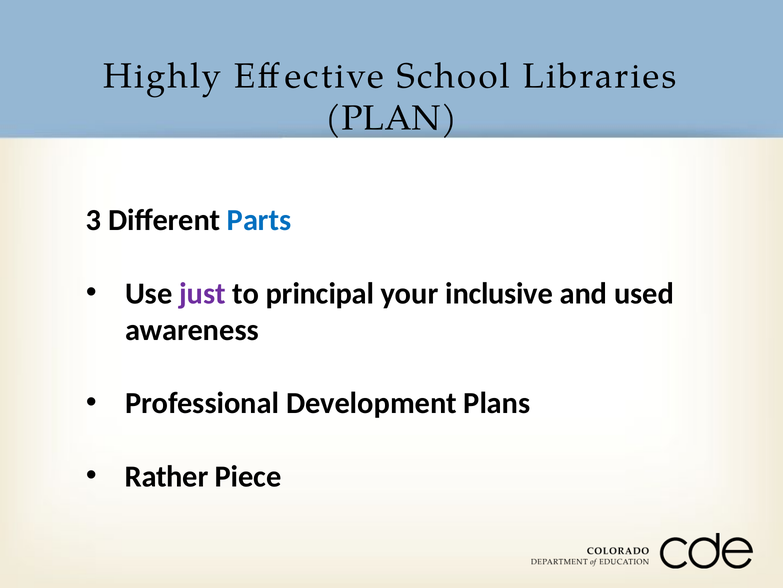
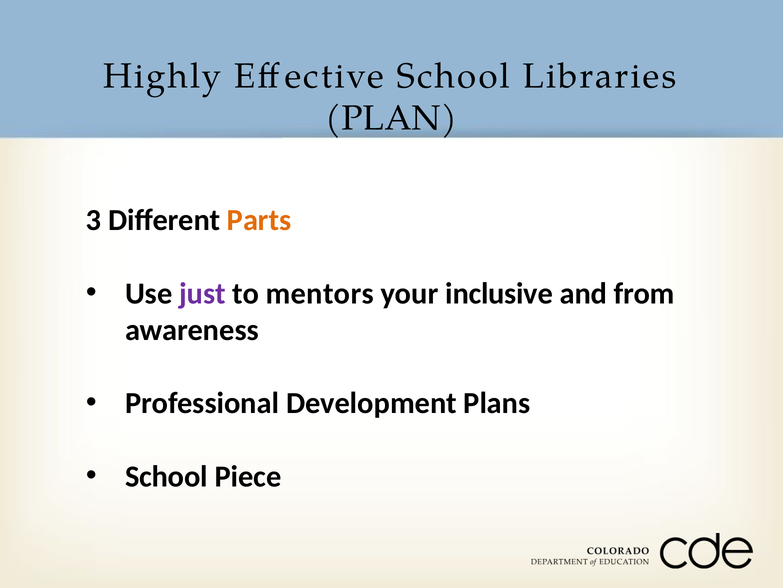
Parts colour: blue -> orange
principal: principal -> mentors
used: used -> from
Rather at (167, 476): Rather -> School
